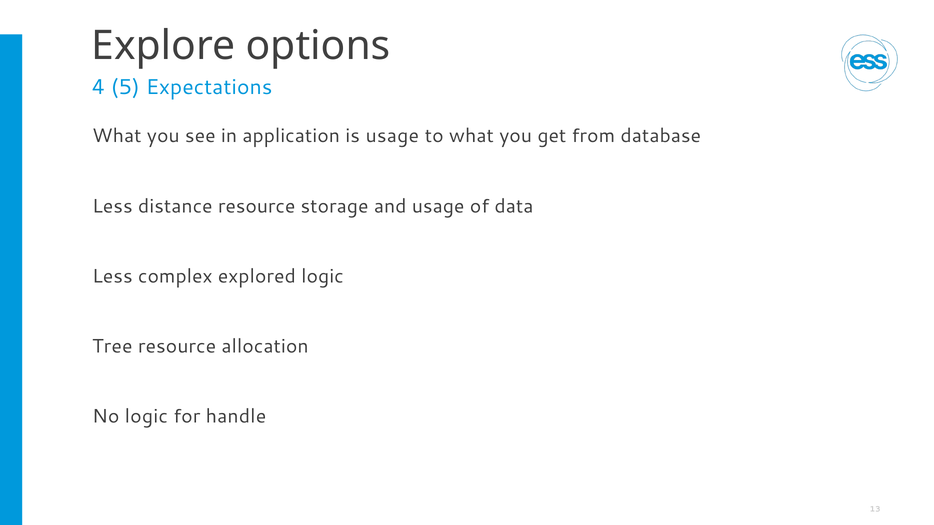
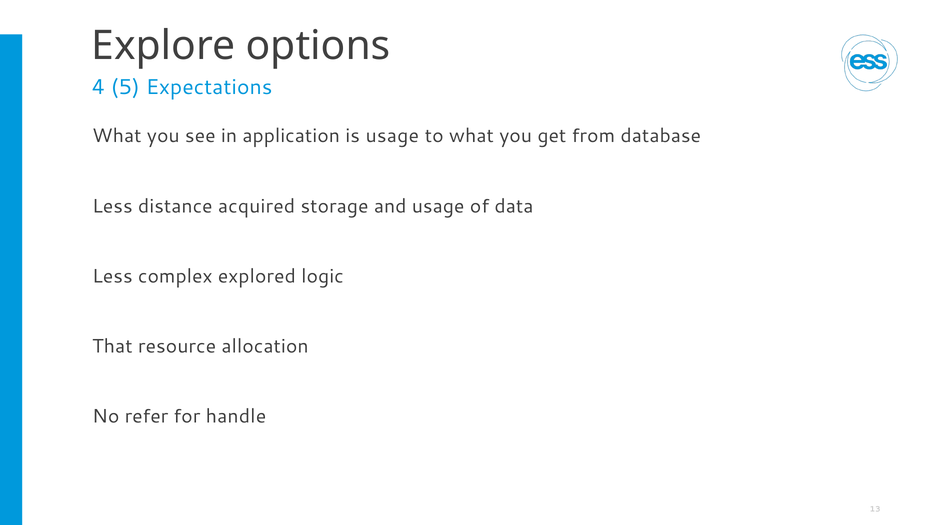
distance resource: resource -> acquired
Tree: Tree -> That
No logic: logic -> refer
